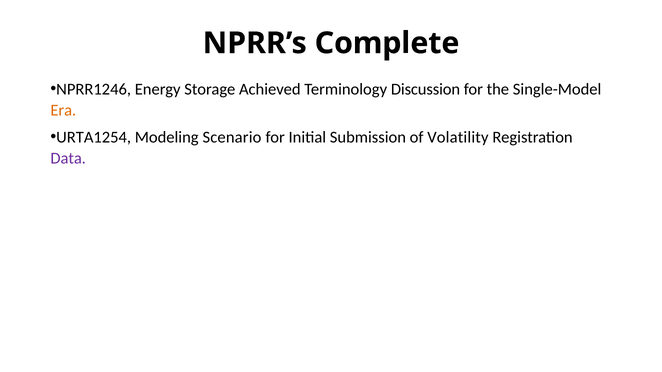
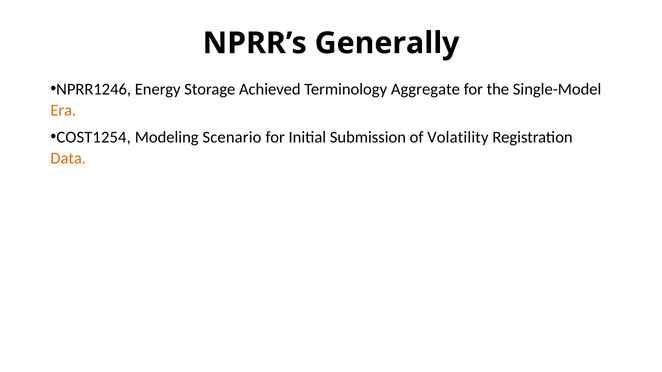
Complete: Complete -> Generally
Discussion: Discussion -> Aggregate
URTA1254: URTA1254 -> COST1254
Data colour: purple -> orange
